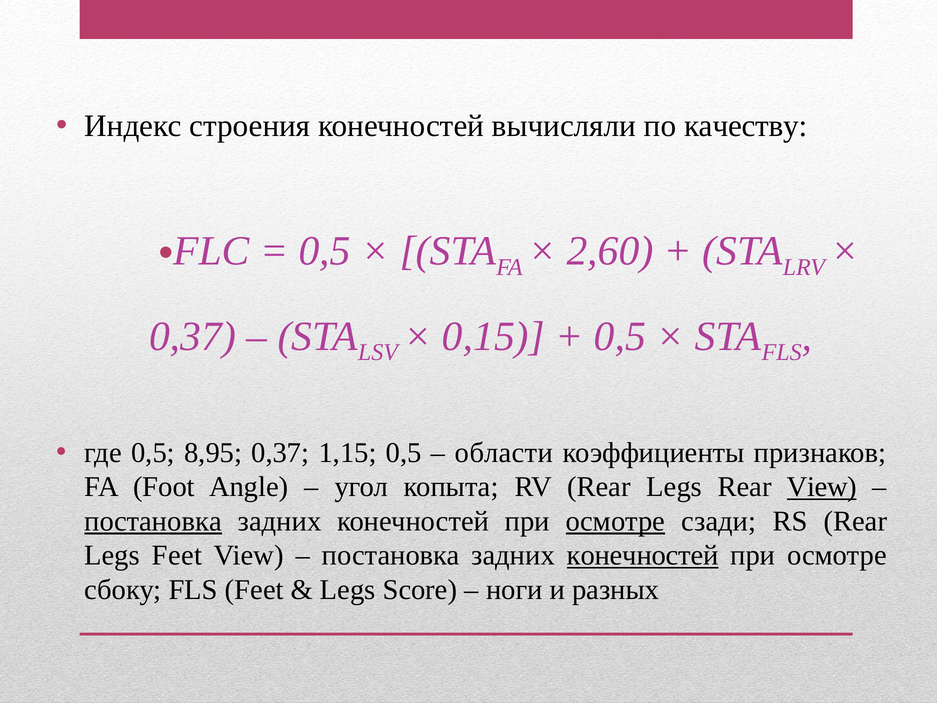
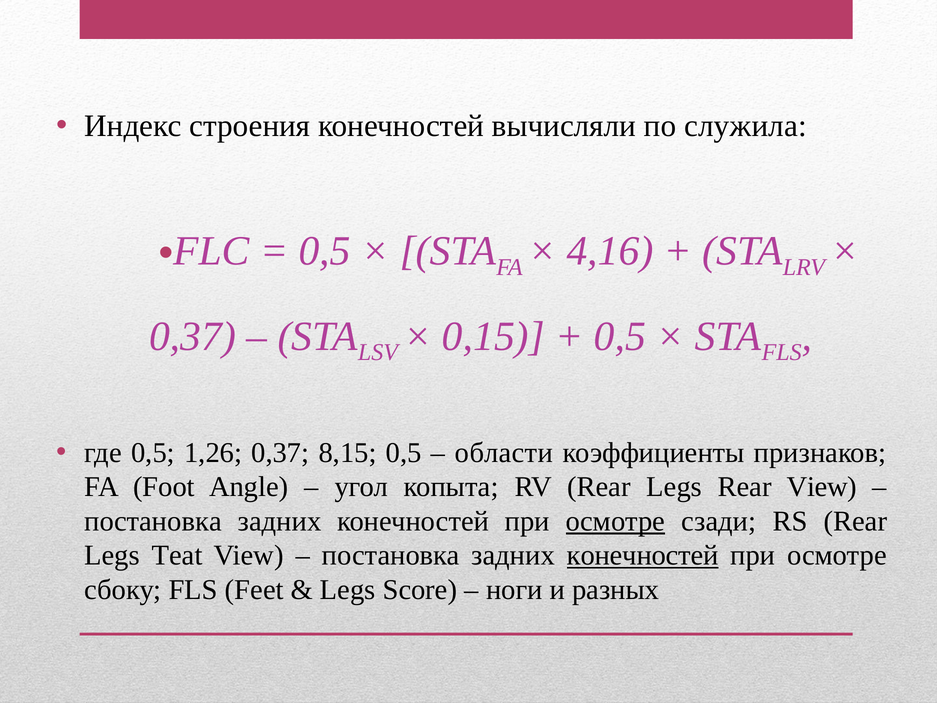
качеству: качеству -> служила
2,60: 2,60 -> 4,16
8,95: 8,95 -> 1,26
1,15: 1,15 -> 8,15
View at (822, 487) underline: present -> none
постановка at (153, 521) underline: present -> none
Legs Feet: Feet -> Teat
